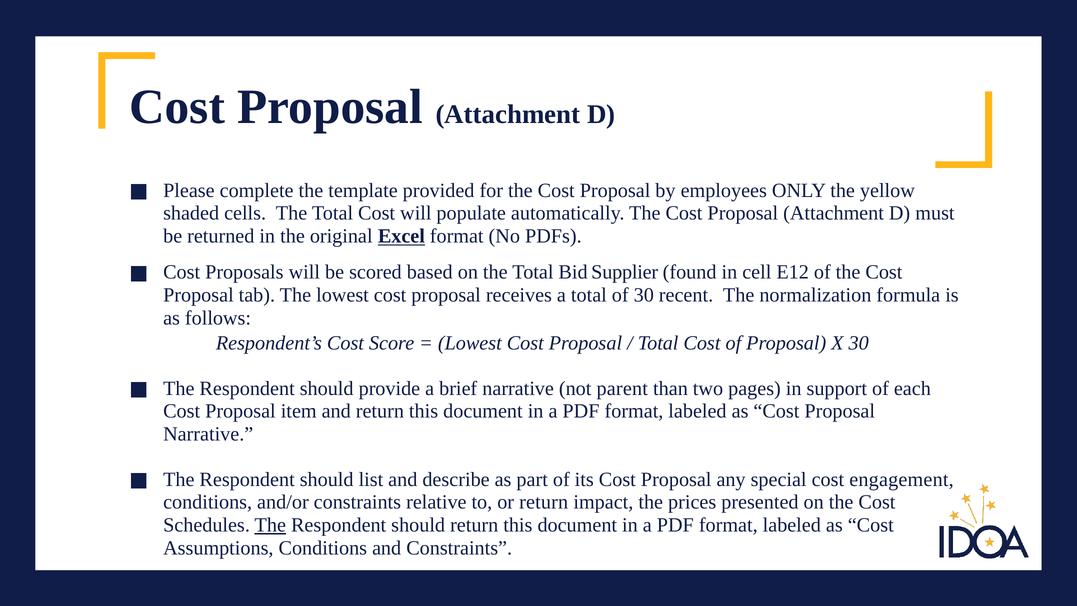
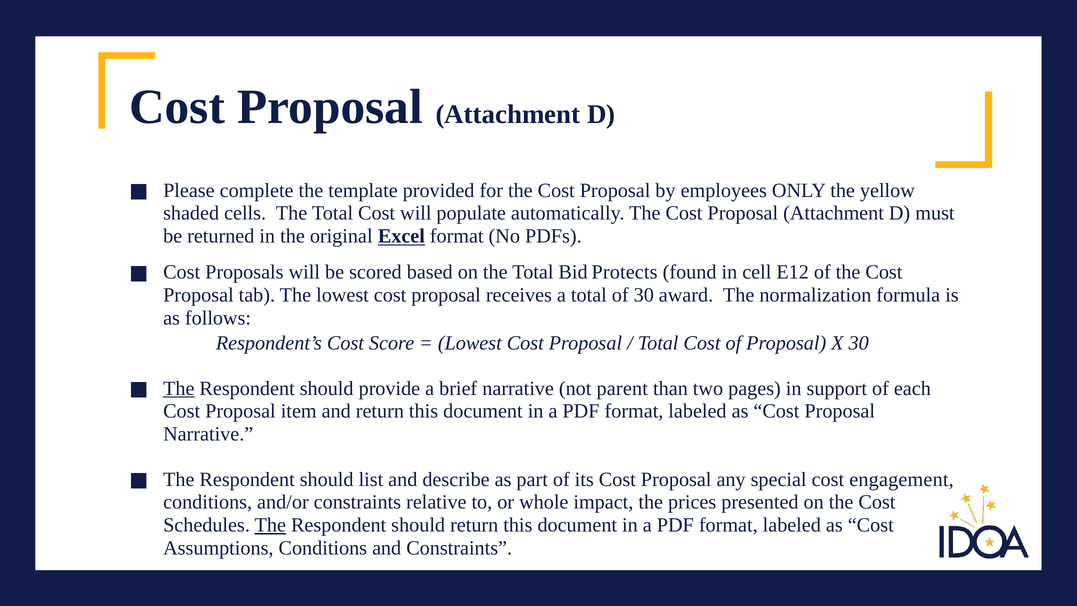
Supplier: Supplier -> Protects
recent: recent -> award
The at (179, 388) underline: none -> present
or return: return -> whole
